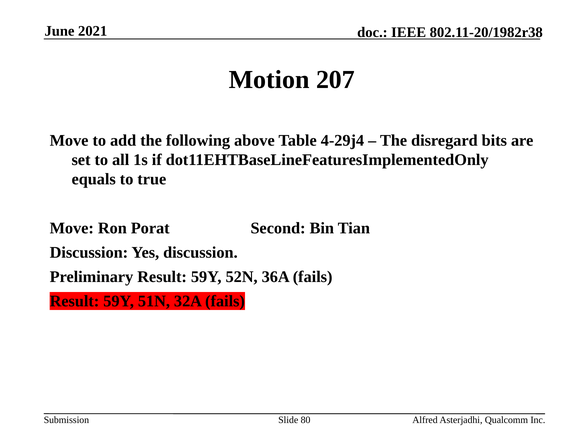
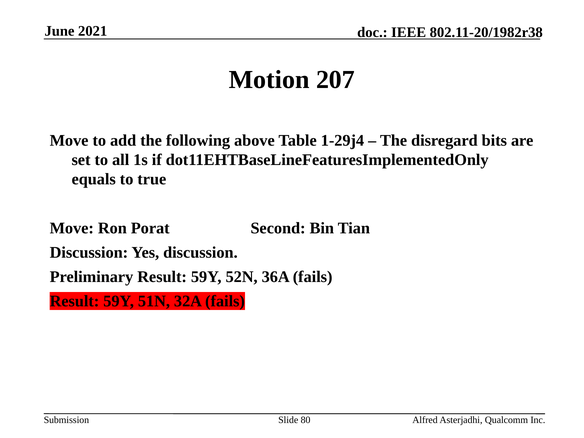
4-29j4: 4-29j4 -> 1-29j4
